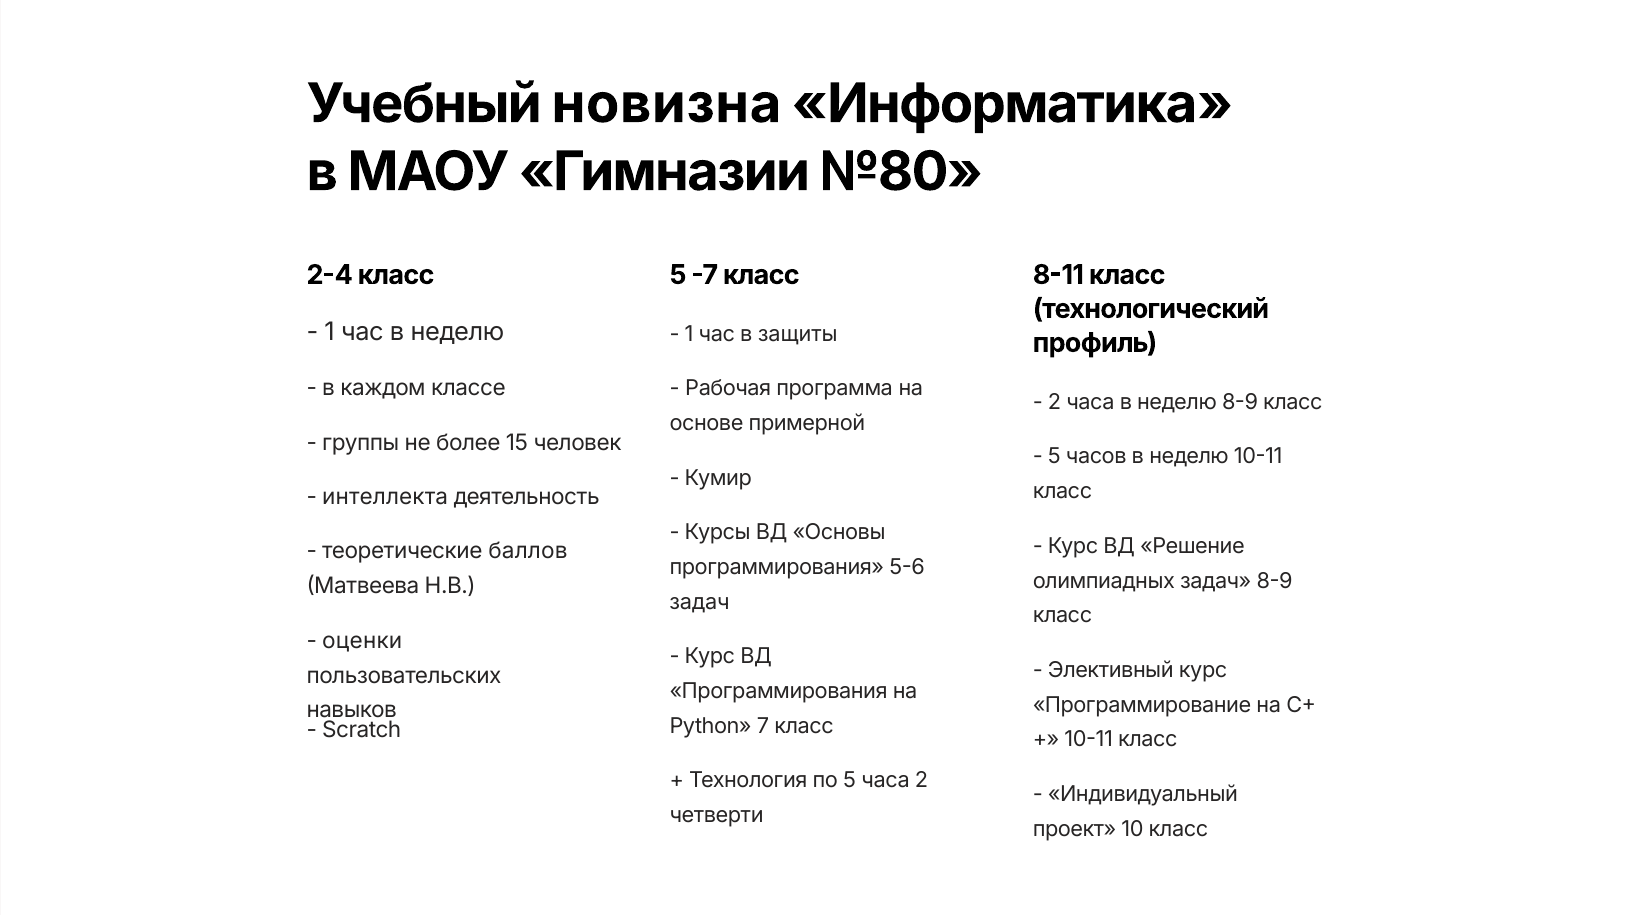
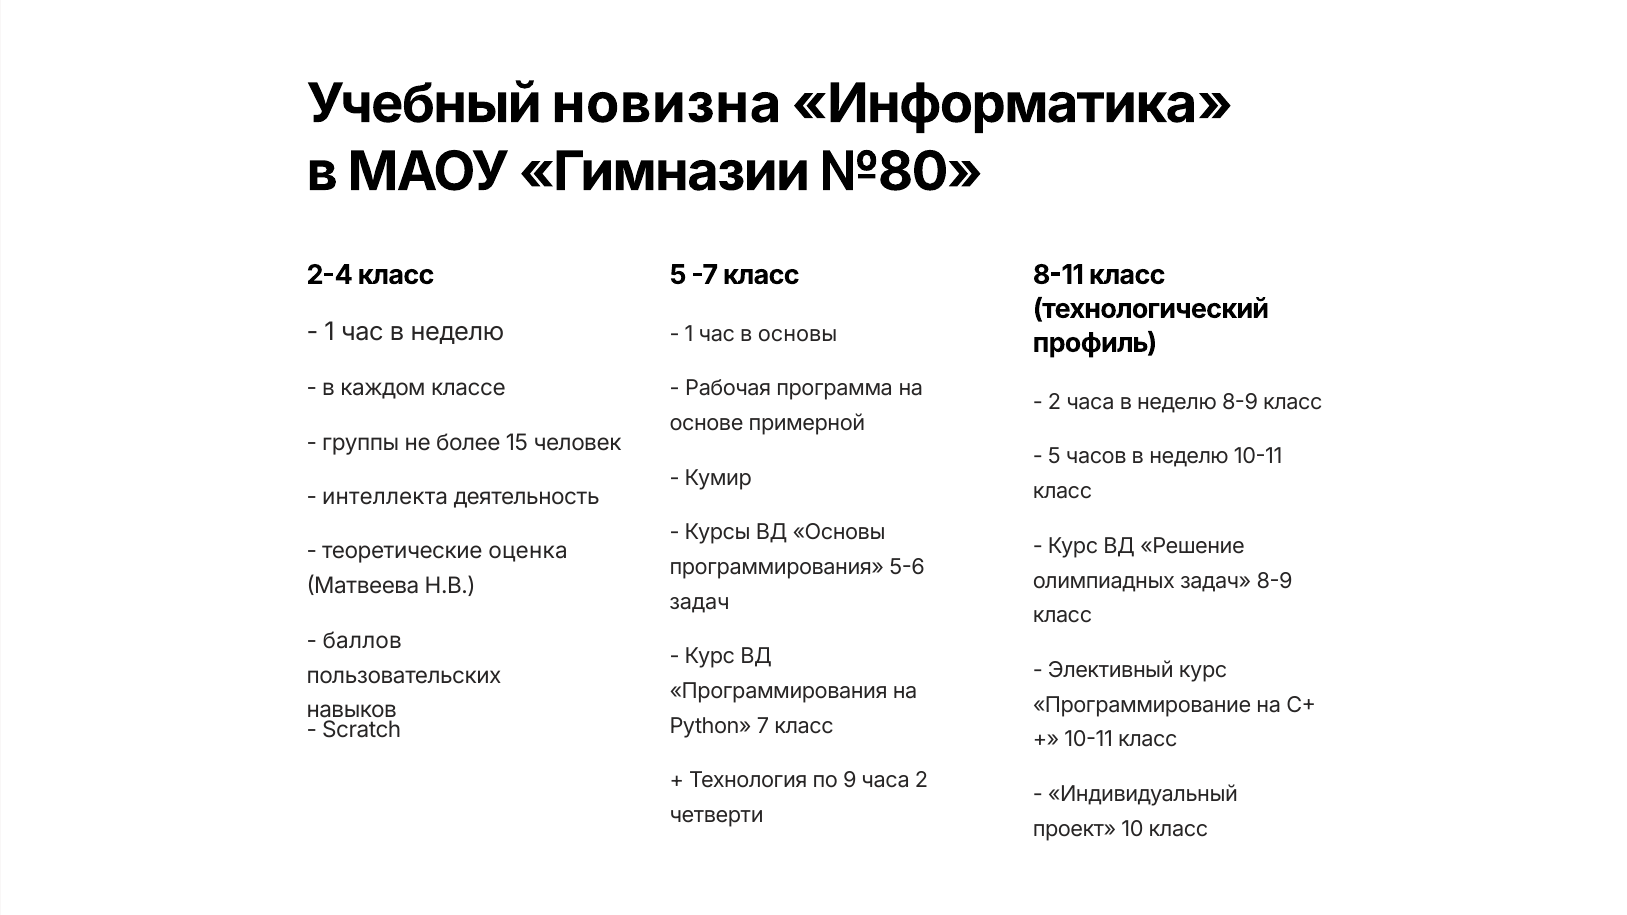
в защиты: защиты -> основы
баллов: баллов -> оценка
оценки: оценки -> баллов
по 5: 5 -> 9
